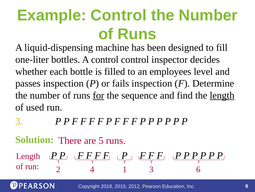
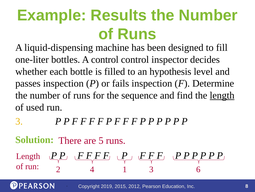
Example Control: Control -> Results
employees: employees -> hypothesis
for underline: present -> none
